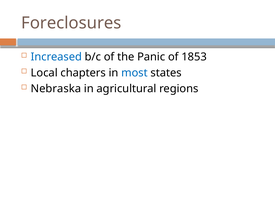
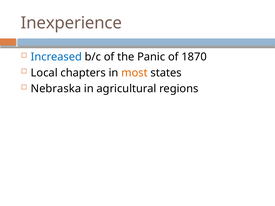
Foreclosures: Foreclosures -> Inexperience
1853: 1853 -> 1870
most colour: blue -> orange
